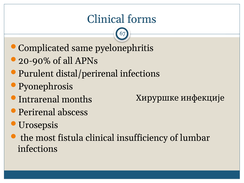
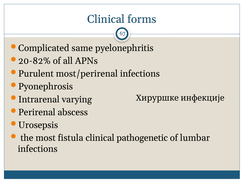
20-90%: 20-90% -> 20-82%
distal/perirenal: distal/perirenal -> most/perirenal
months: months -> varying
insufficiency: insufficiency -> pathogenetic
